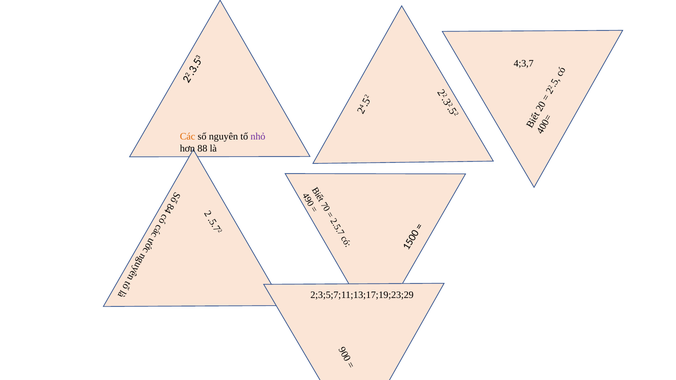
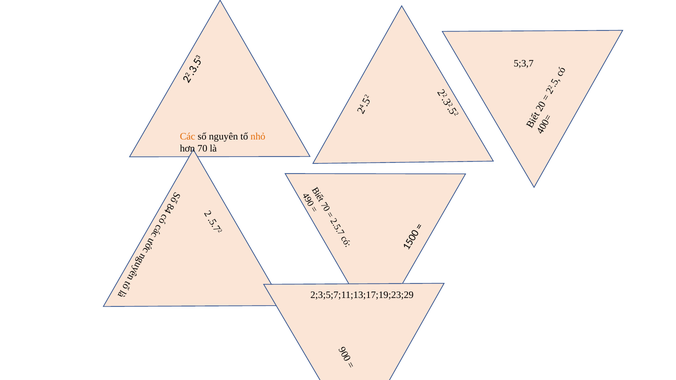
4;3,7: 4;3,7 -> 5;3,7
nhỏ colour: purple -> orange
88: 88 -> 70
